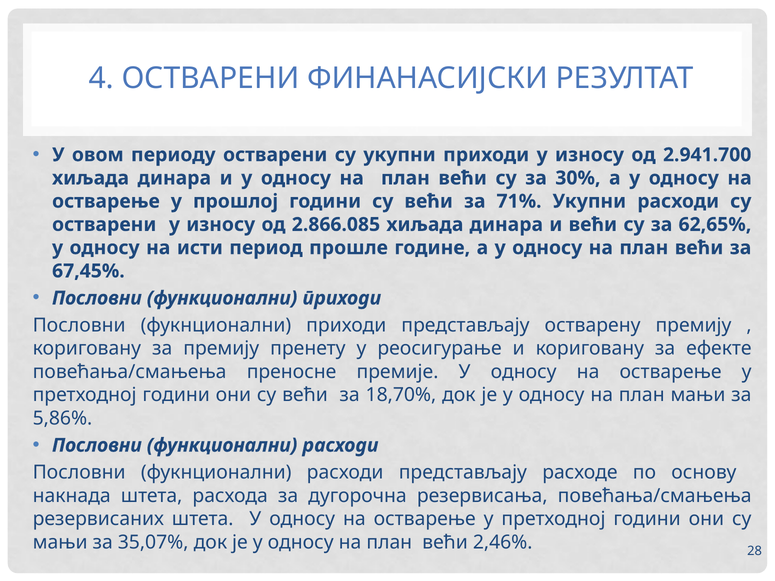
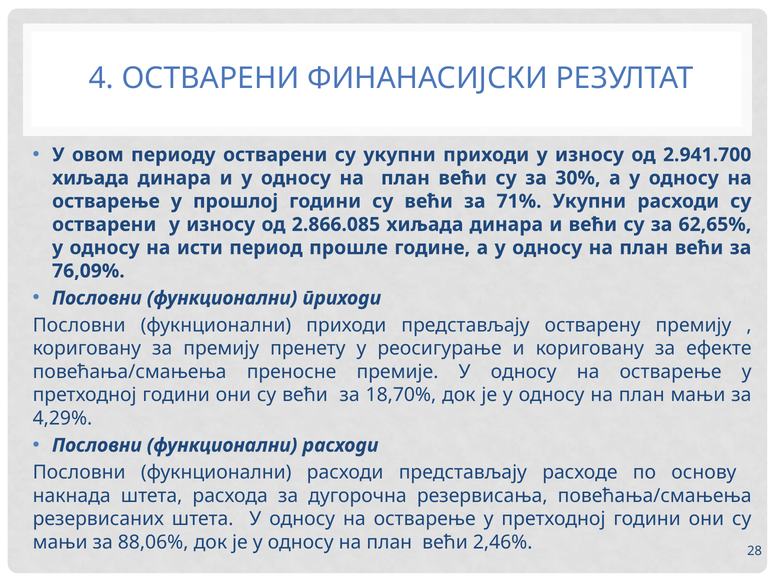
67,45%: 67,45% -> 76,09%
5,86%: 5,86% -> 4,29%
35,07%: 35,07% -> 88,06%
